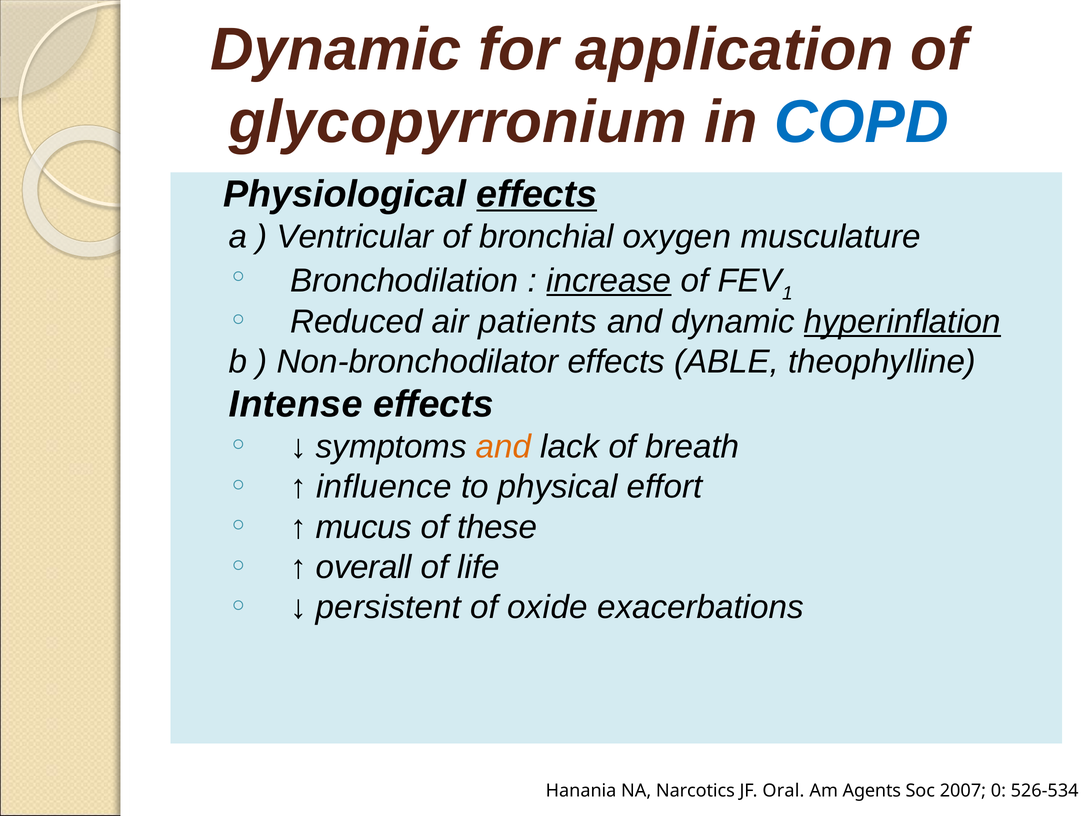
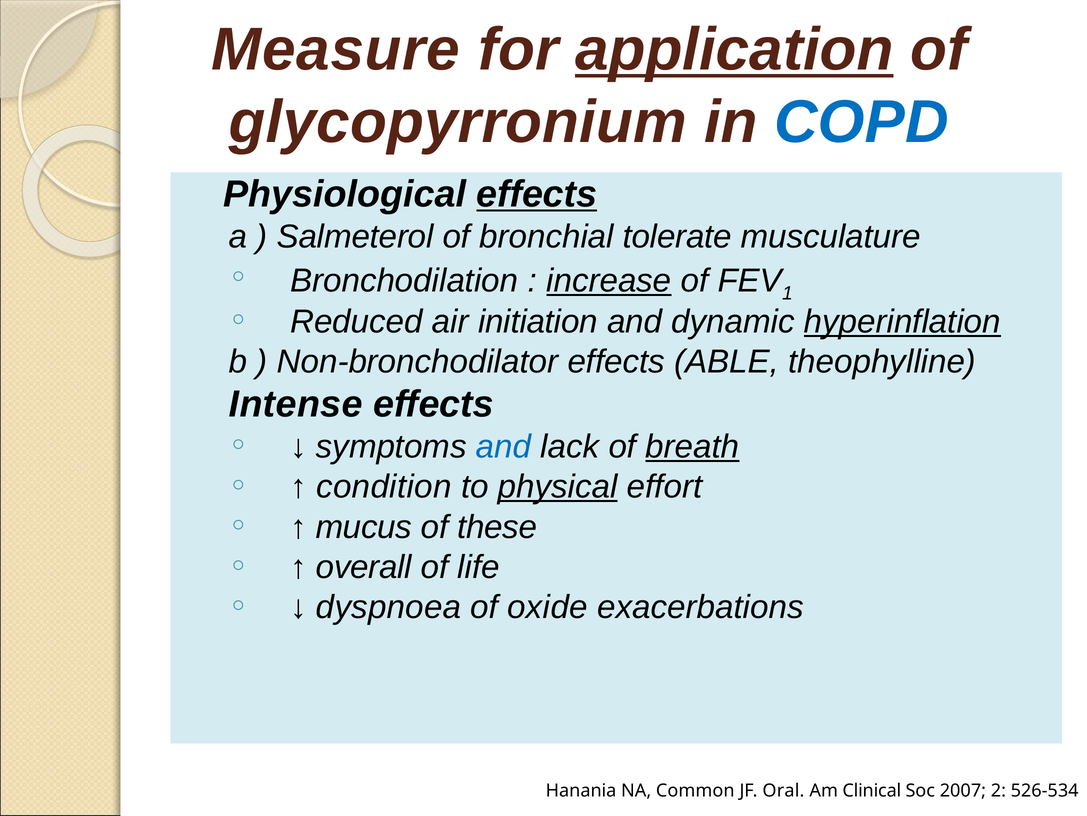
Dynamic at (336, 50): Dynamic -> Measure
application underline: none -> present
Ventricular: Ventricular -> Salmeterol
oxygen: oxygen -> tolerate
patients: patients -> initiation
and at (504, 446) colour: orange -> blue
breath underline: none -> present
influence: influence -> condition
physical underline: none -> present
persistent: persistent -> dyspnoea
Narcotics: Narcotics -> Common
Agents: Agents -> Clinical
0: 0 -> 2
